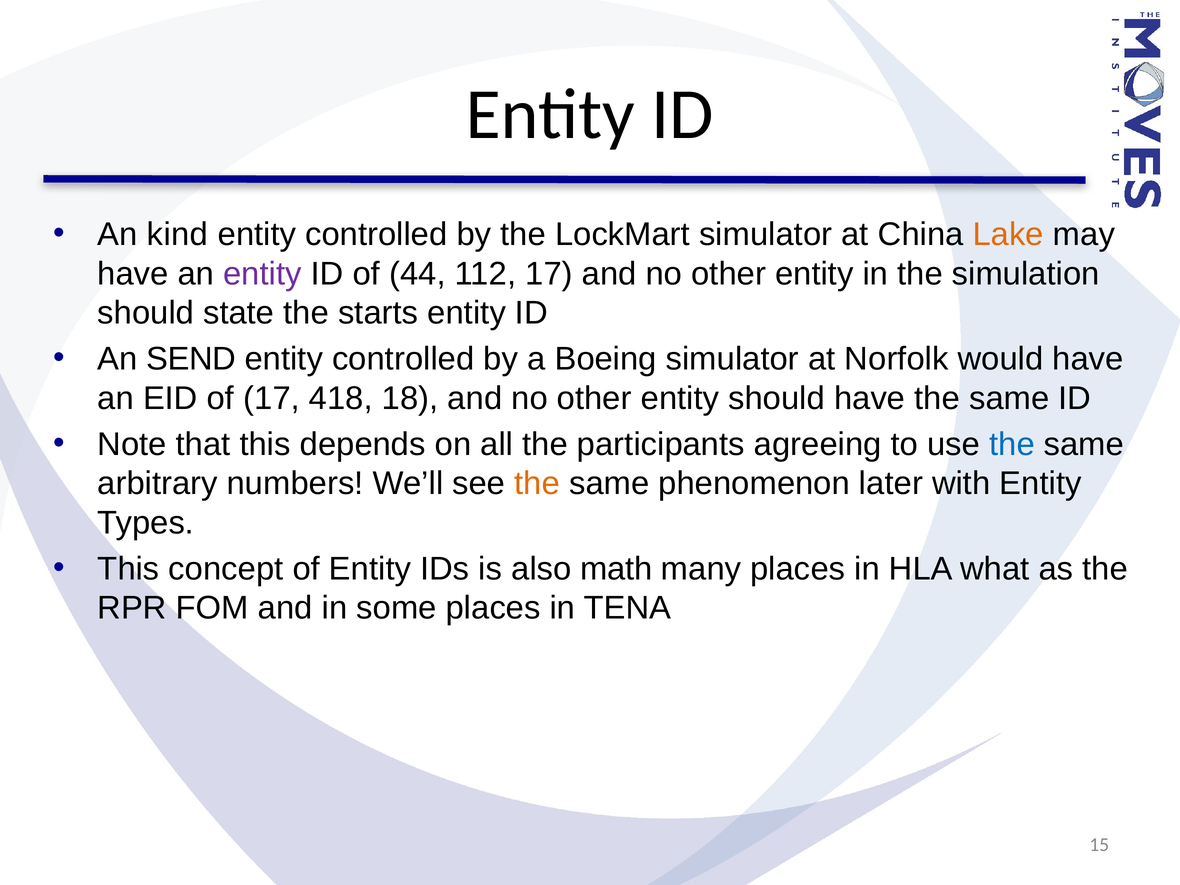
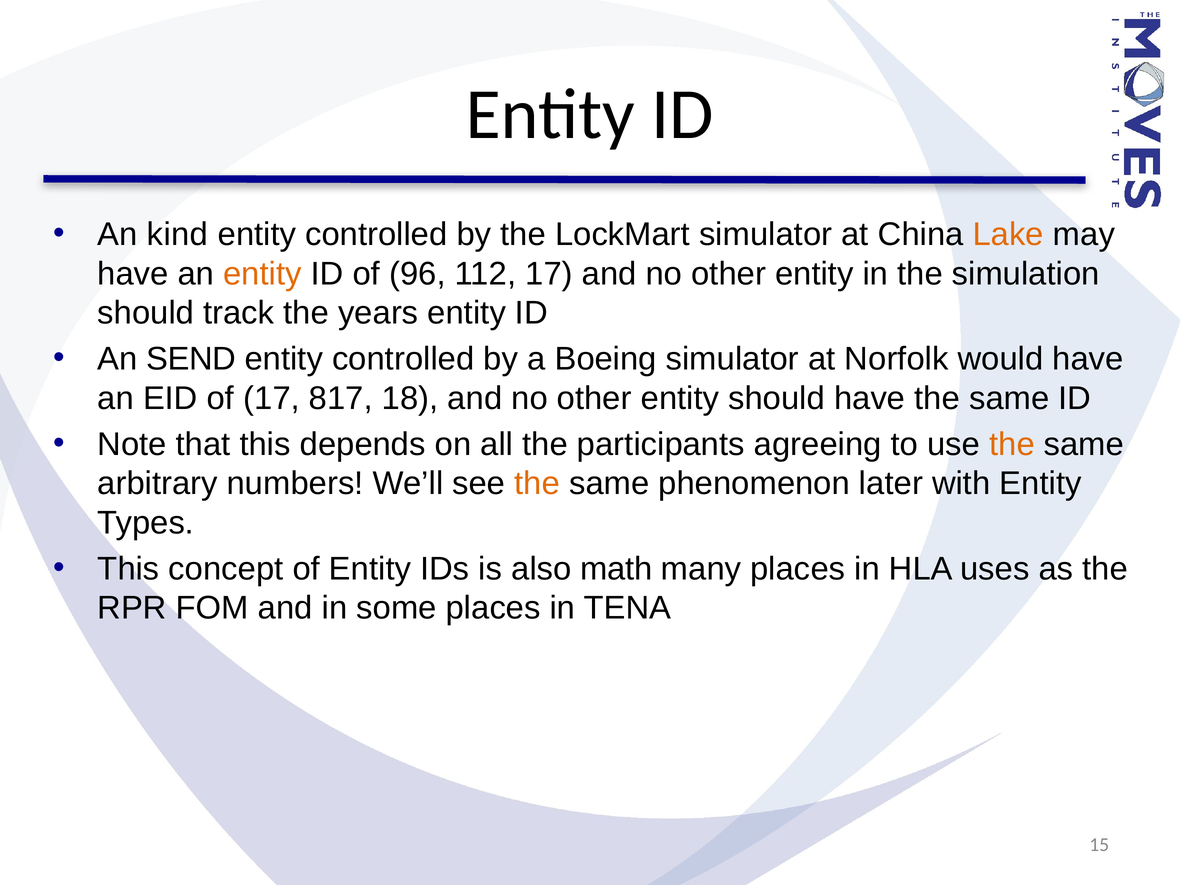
entity at (262, 274) colour: purple -> orange
44: 44 -> 96
state: state -> track
starts: starts -> years
418: 418 -> 817
the at (1012, 444) colour: blue -> orange
what: what -> uses
